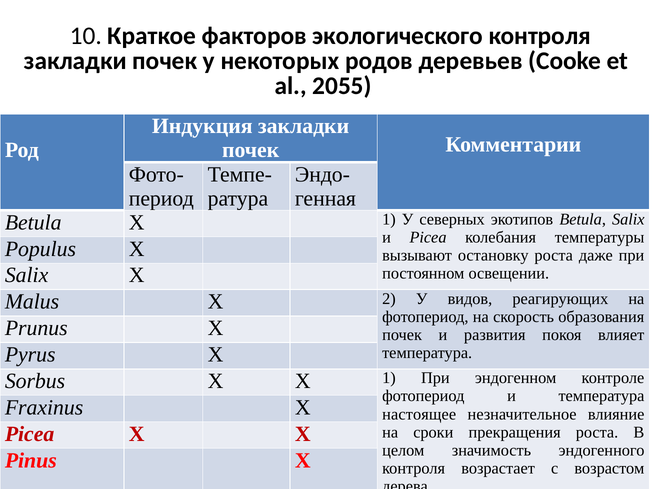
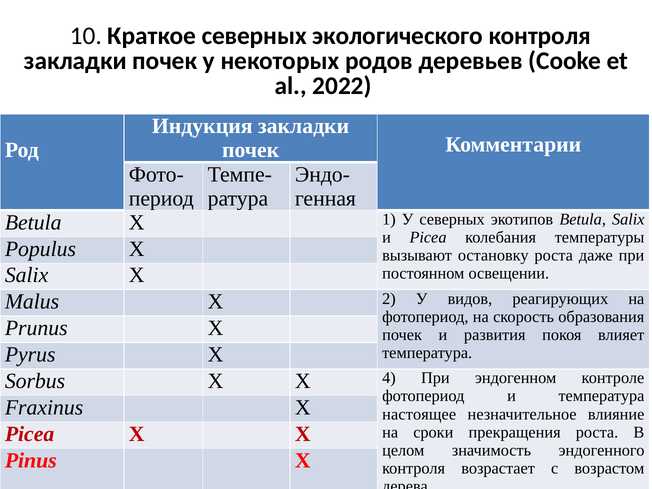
Краткое факторов: факторов -> северных
2055: 2055 -> 2022
X X 1: 1 -> 4
